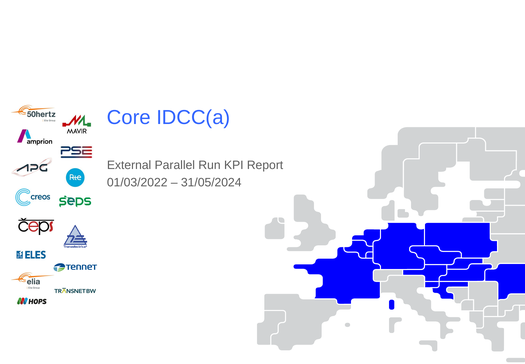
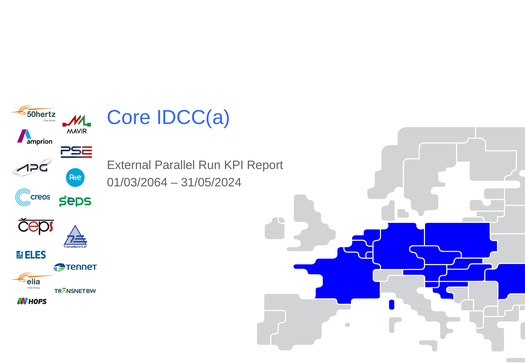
01/03/2022: 01/03/2022 -> 01/03/2064
